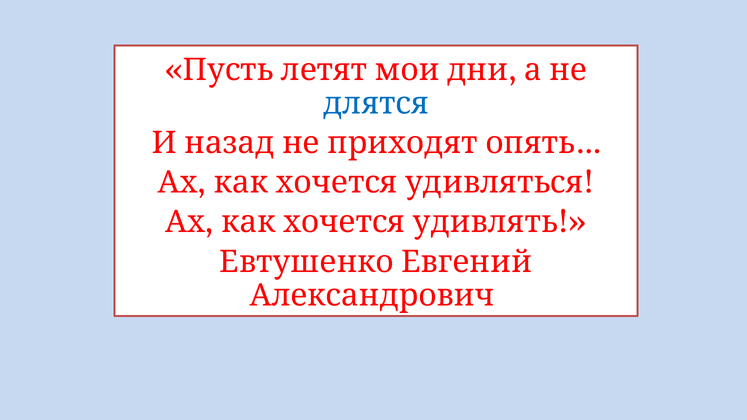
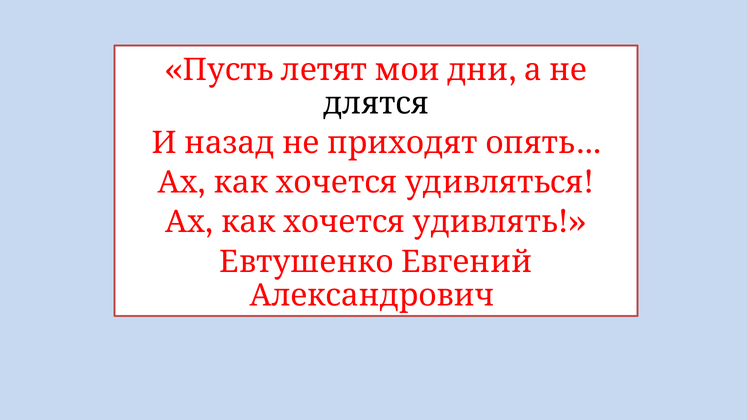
длятся colour: blue -> black
